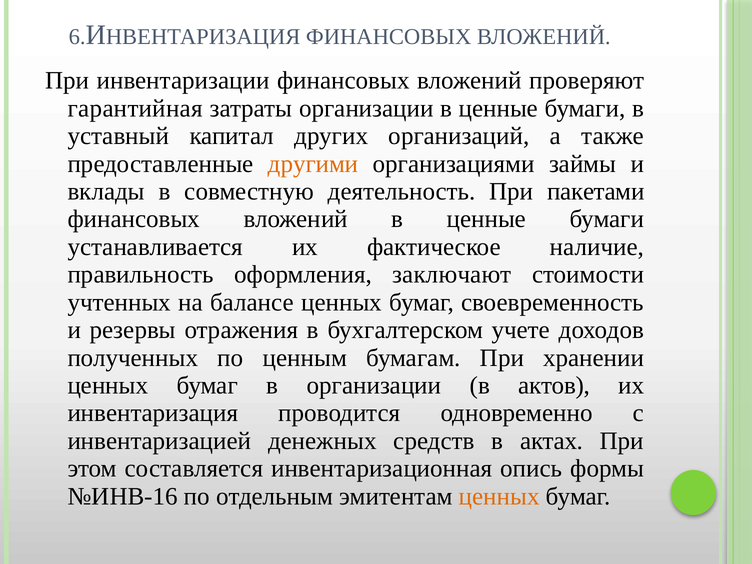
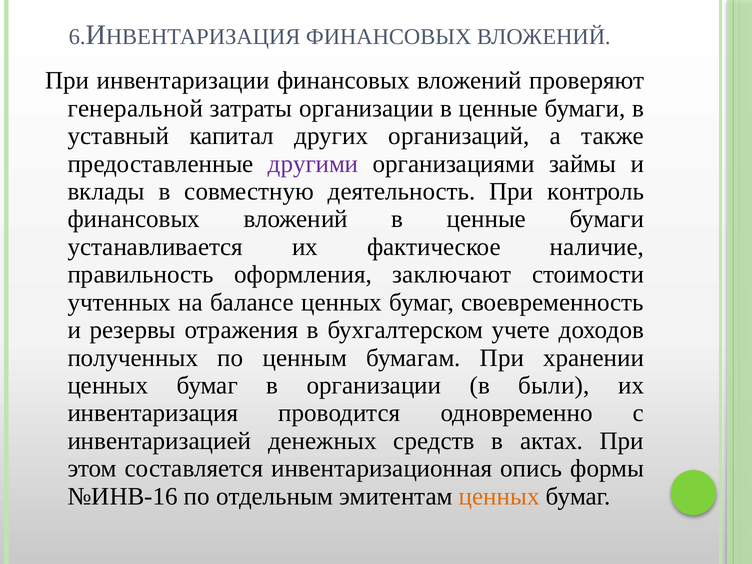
гарантийная: гарантийная -> генеральной
другими colour: orange -> purple
пакетами: пакетами -> контроль
актов: актов -> были
